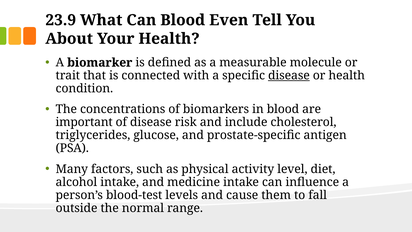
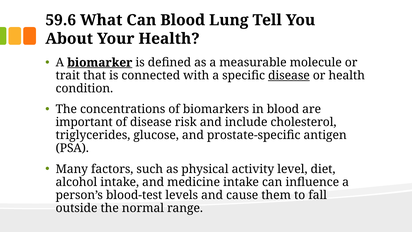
23.9: 23.9 -> 59.6
Even: Even -> Lung
biomarker underline: none -> present
